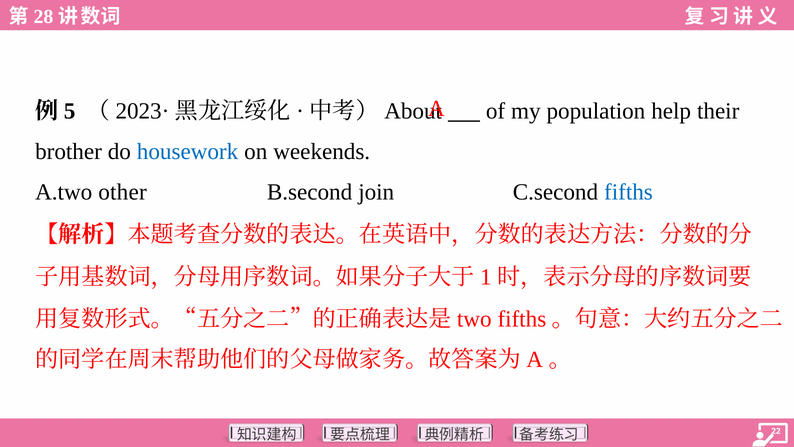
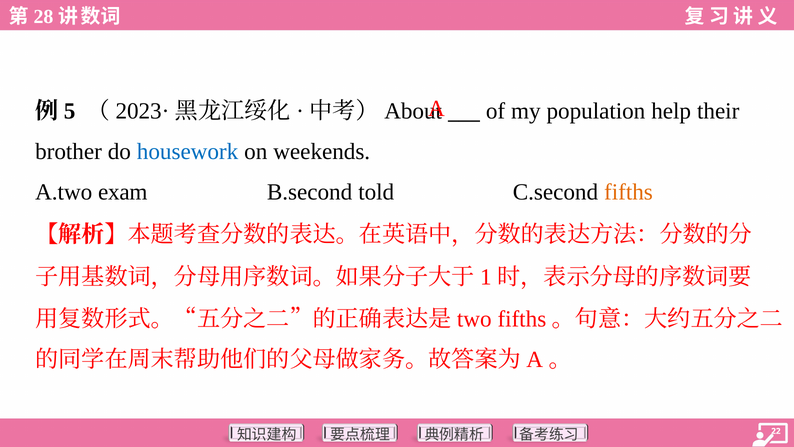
other: other -> exam
join: join -> told
fifths colour: blue -> orange
